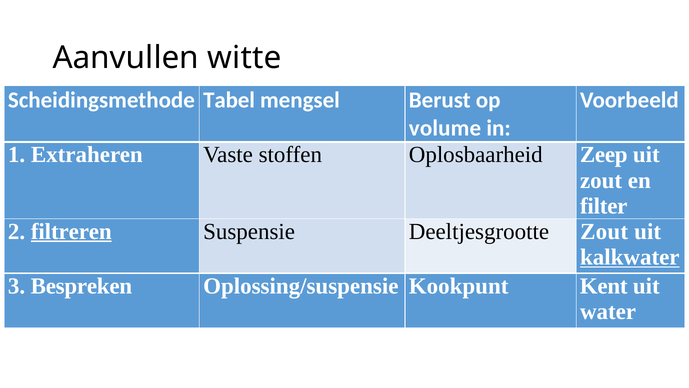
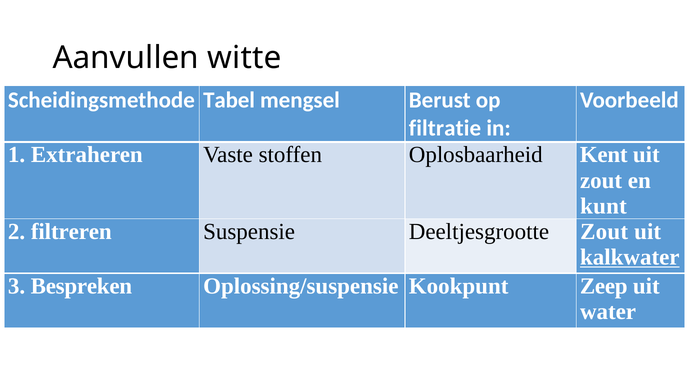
volume: volume -> filtratie
Zeep: Zeep -> Kent
filter: filter -> kunt
filtreren underline: present -> none
Kent: Kent -> Zeep
